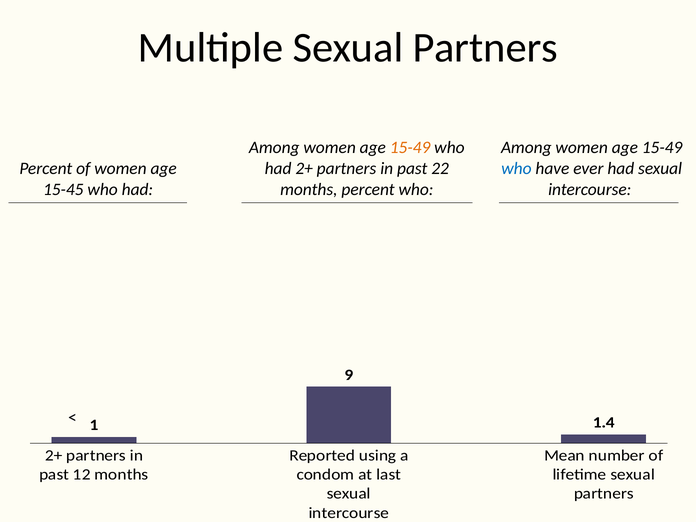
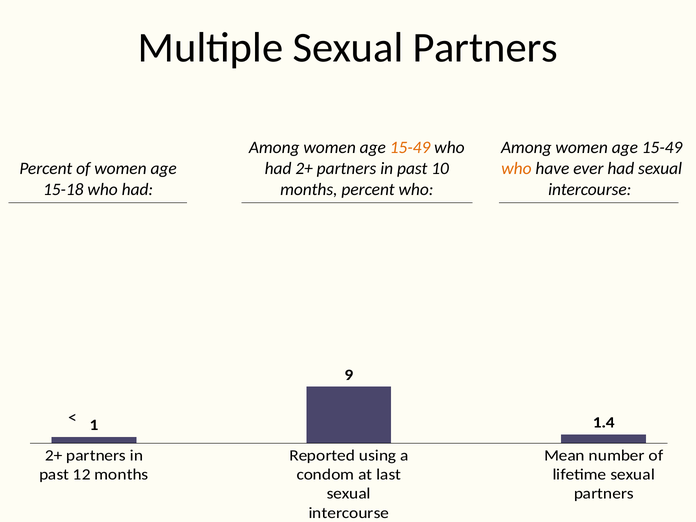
22: 22 -> 10
who at (516, 168) colour: blue -> orange
15-45: 15-45 -> 15-18
